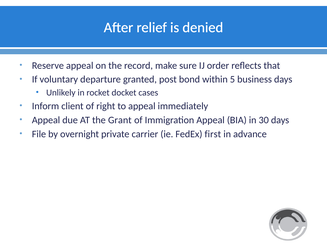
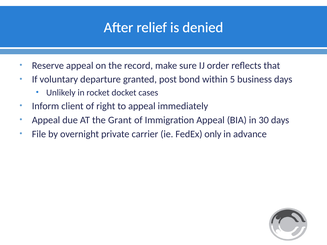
first: first -> only
